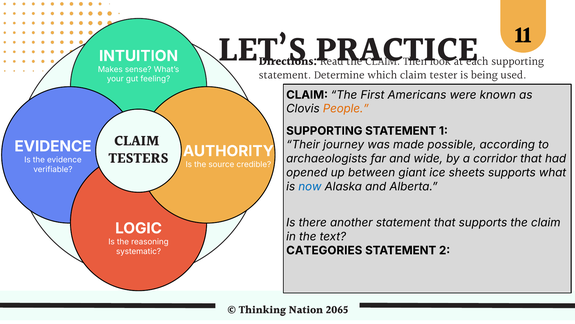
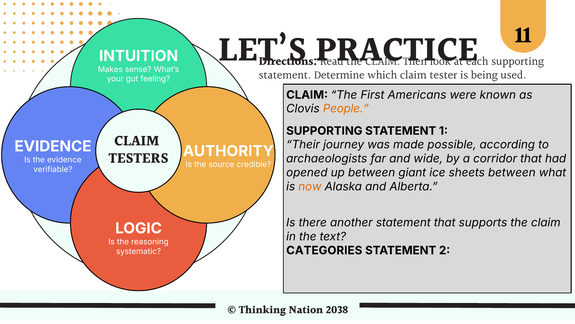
sheets supports: supports -> between
now colour: blue -> orange
2065: 2065 -> 2038
